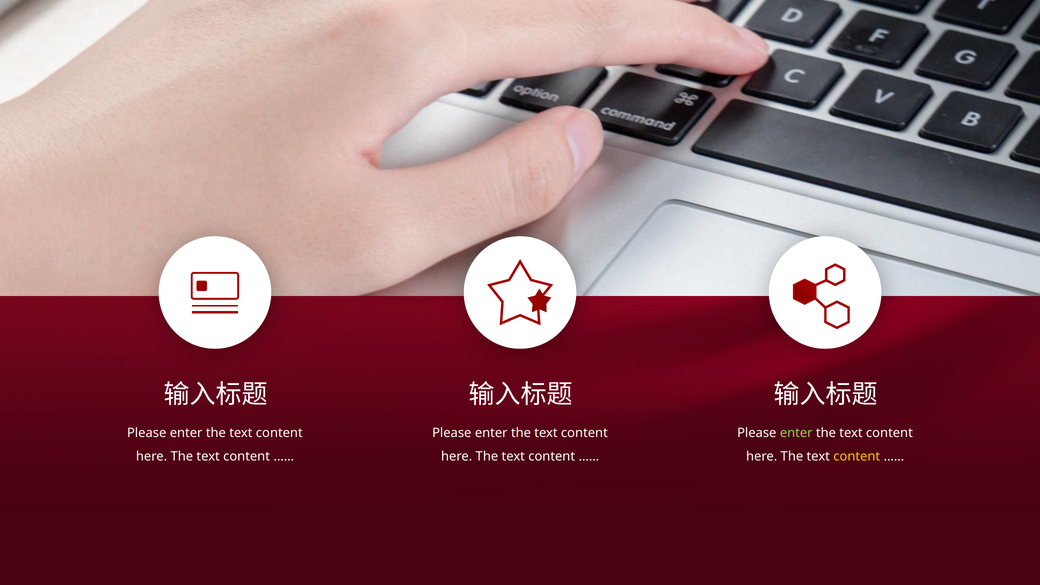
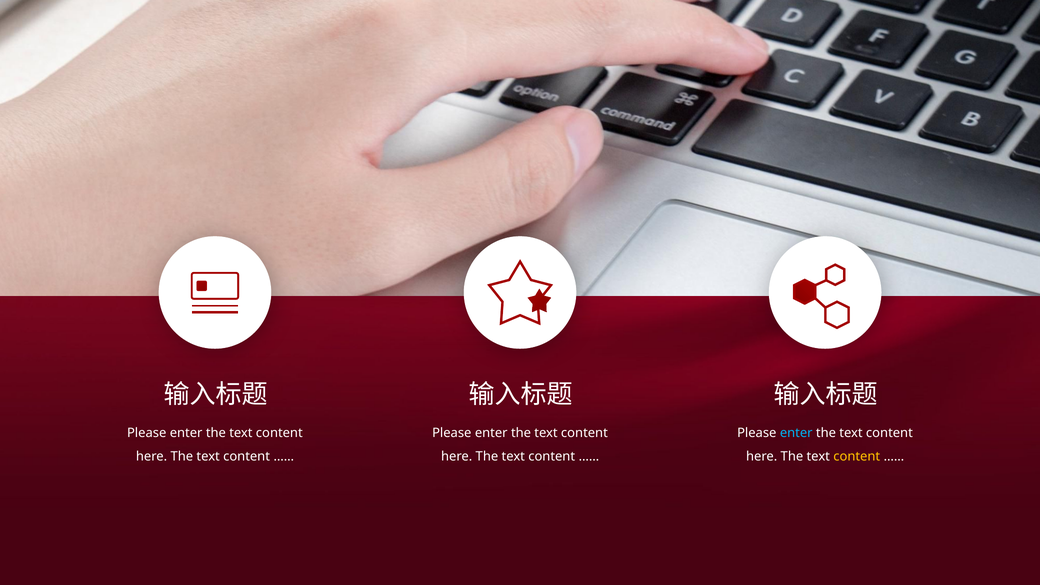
enter at (796, 433) colour: light green -> light blue
